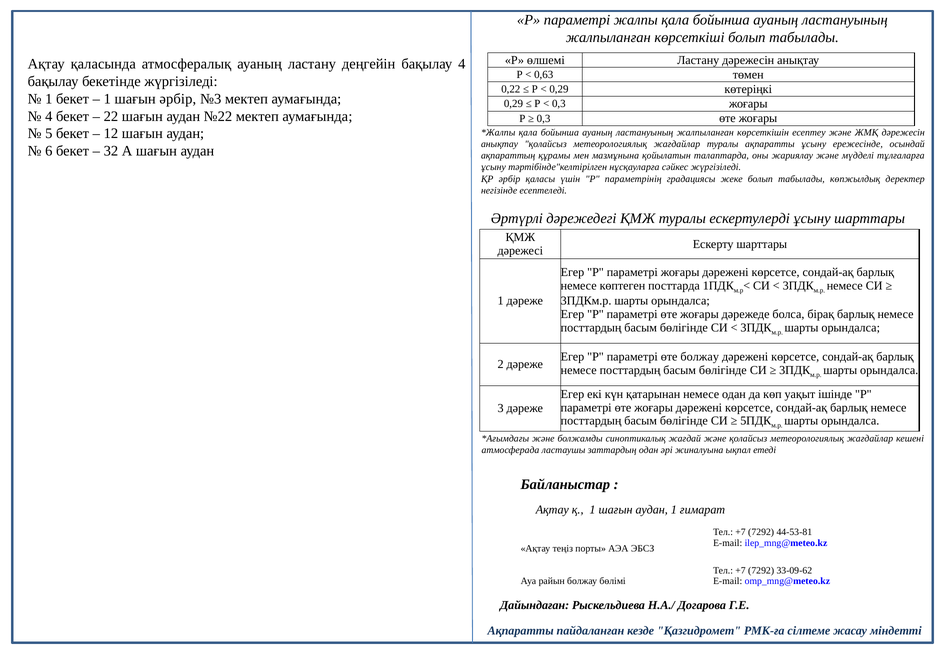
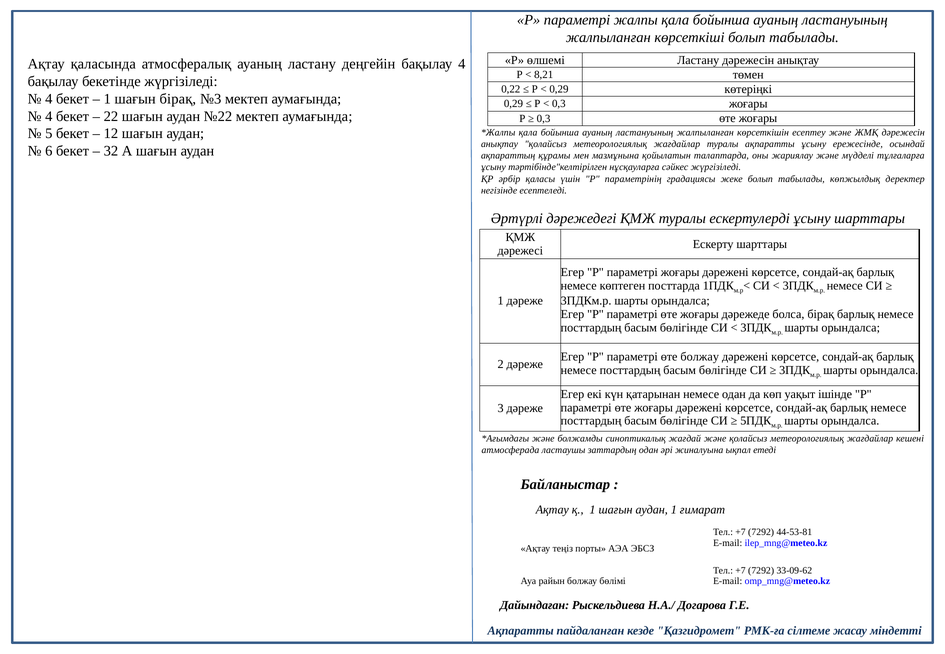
0,63: 0,63 -> 8,21
1 at (49, 99): 1 -> 4
шағын әрбір: әрбір -> бірақ
